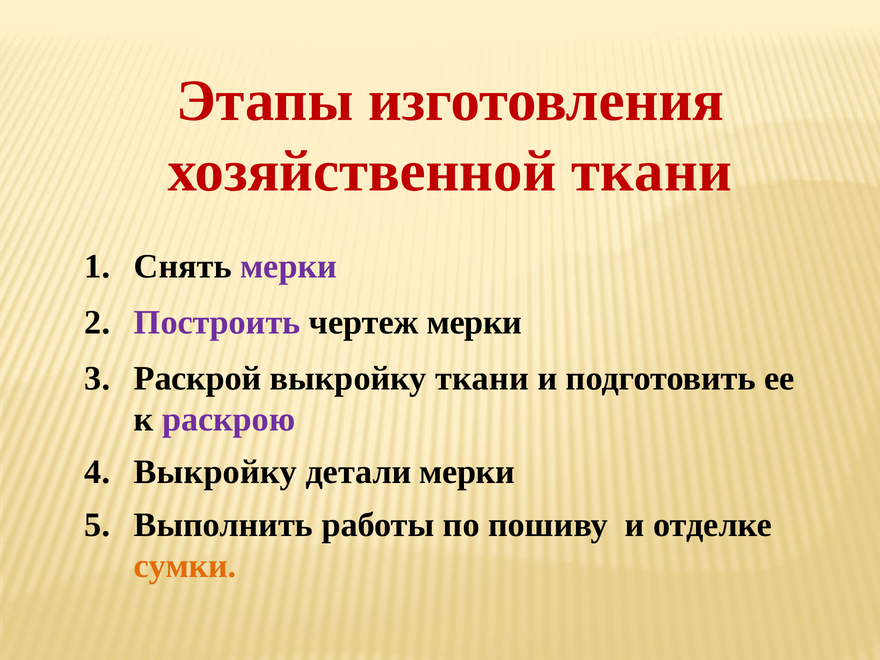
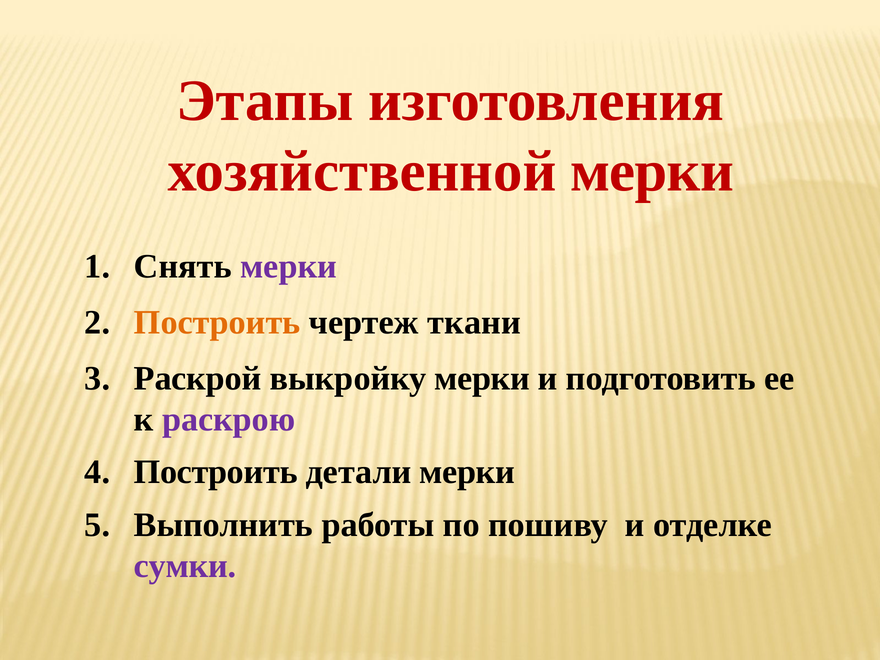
хозяйственной ткани: ткани -> мерки
Построить at (217, 322) colour: purple -> orange
чертеж мерки: мерки -> ткани
выкройку ткани: ткани -> мерки
Выкройку at (215, 472): Выкройку -> Построить
сумки colour: orange -> purple
